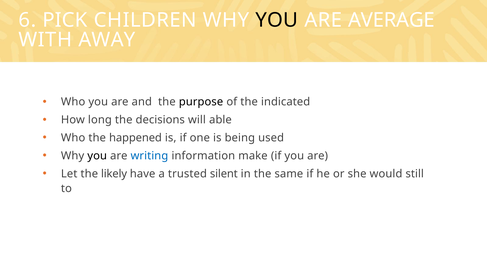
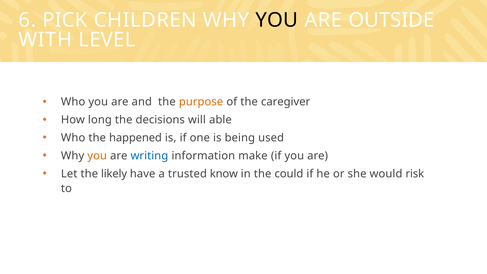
AVERAGE: AVERAGE -> OUTSIDE
AWAY: AWAY -> LEVEL
purpose colour: black -> orange
indicated: indicated -> caregiver
you at (97, 156) colour: black -> orange
silent: silent -> know
same: same -> could
still: still -> risk
